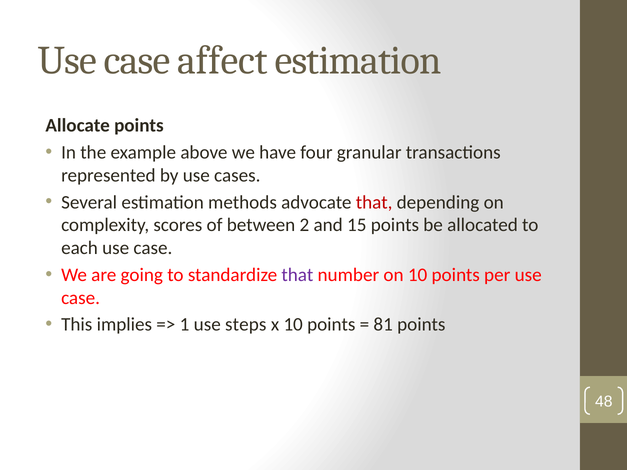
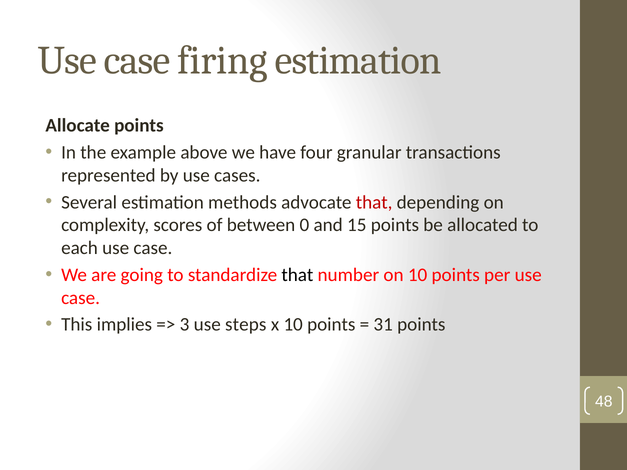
affect: affect -> firing
2: 2 -> 0
that at (297, 275) colour: purple -> black
1: 1 -> 3
81: 81 -> 31
